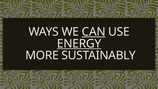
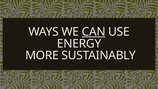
ENERGY underline: present -> none
